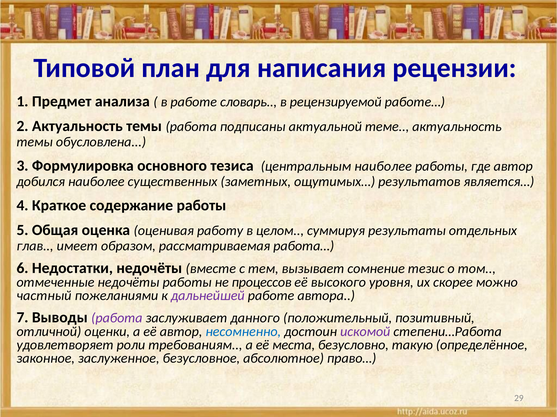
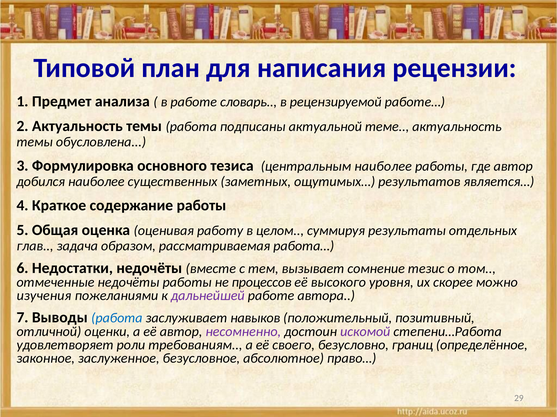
имеет: имеет -> задача
частный: частный -> изучения
работа at (117, 318) colour: purple -> blue
данного: данного -> навыков
несомненно colour: blue -> purple
места: места -> своего
такую: такую -> границ
